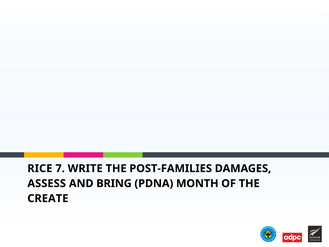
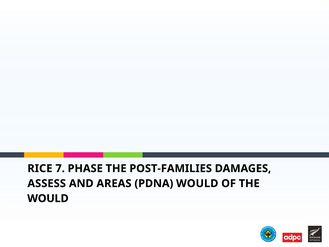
WRITE: WRITE -> PHASE
BRING: BRING -> AREAS
PDNA MONTH: MONTH -> WOULD
CREATE at (48, 198): CREATE -> WOULD
